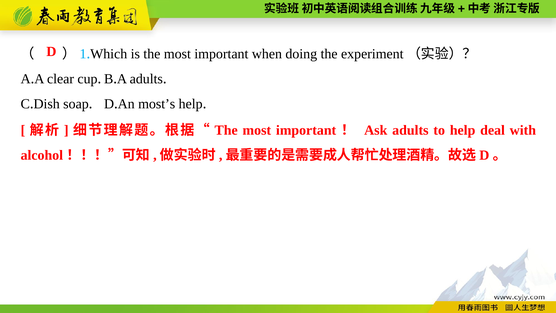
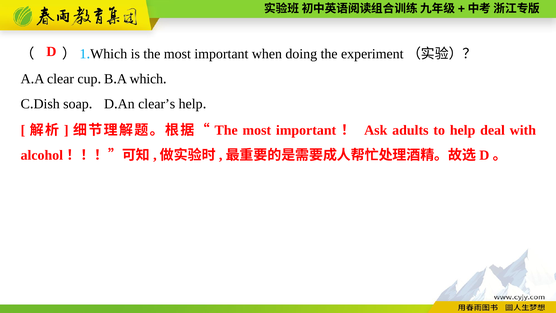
adults at (146, 79): adults -> which
most’s: most’s -> clear’s
